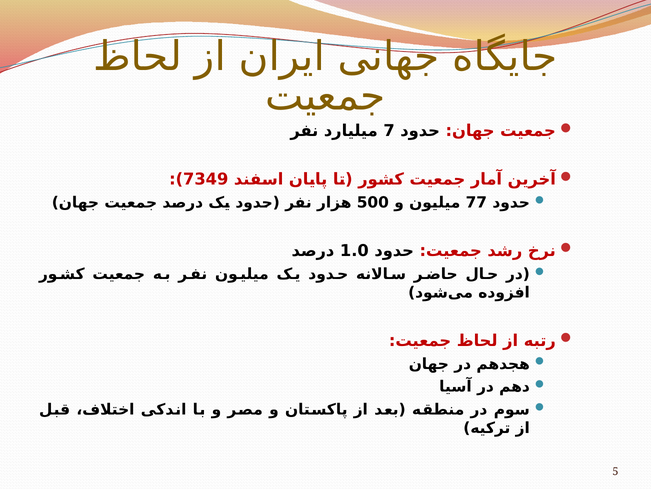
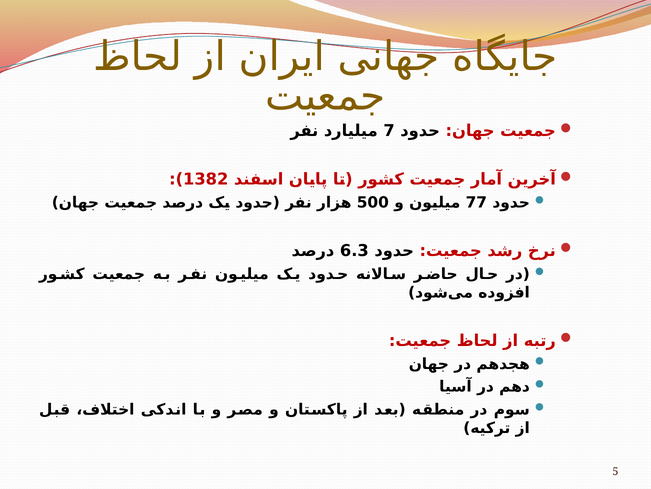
7349: 7349 -> 1382
1.0: 1.0 -> 6.3
